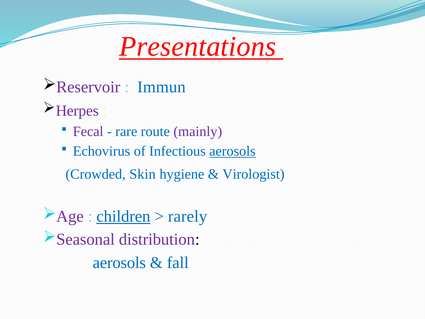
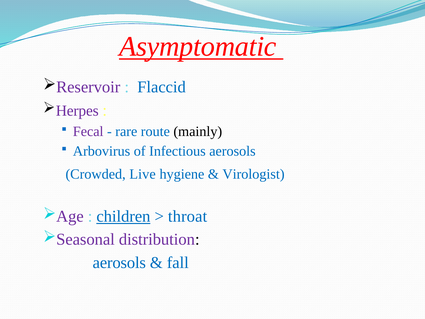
Presentations: Presentations -> Asymptomatic
Immun: Immun -> Flaccid
mainly colour: purple -> black
Echovirus: Echovirus -> Arbovirus
aerosols at (232, 151) underline: present -> none
Skin: Skin -> Live
rarely: rarely -> throat
